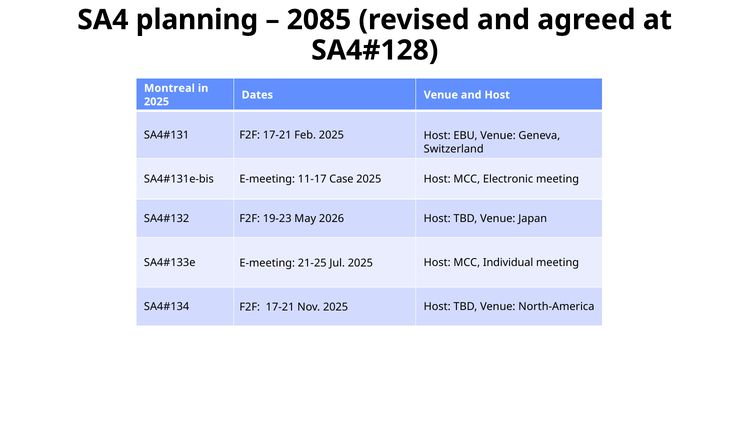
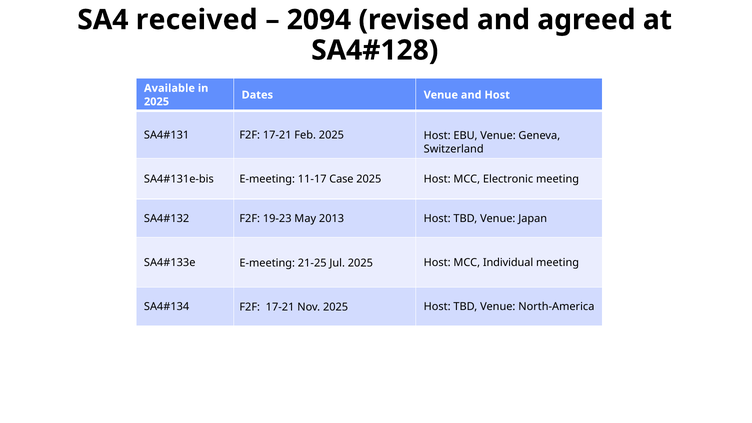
planning: planning -> received
2085: 2085 -> 2094
Montreal: Montreal -> Available
2026: 2026 -> 2013
